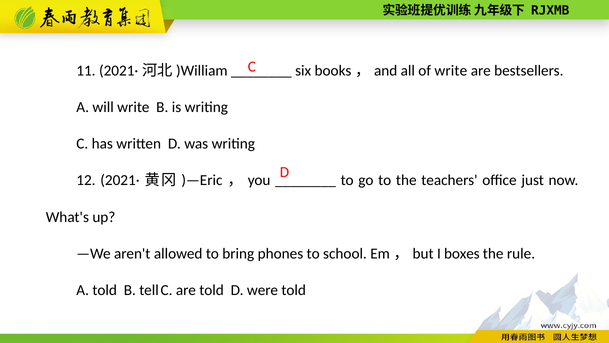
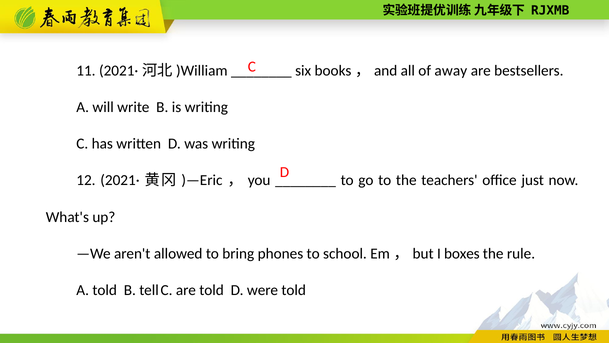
of write: write -> away
